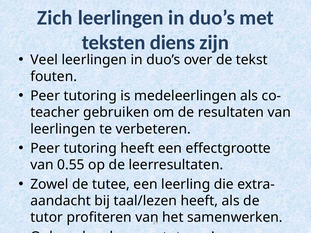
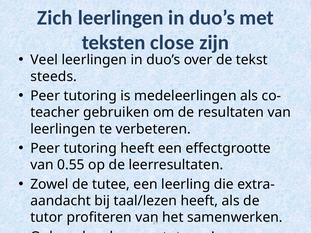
diens: diens -> close
fouten: fouten -> steeds
